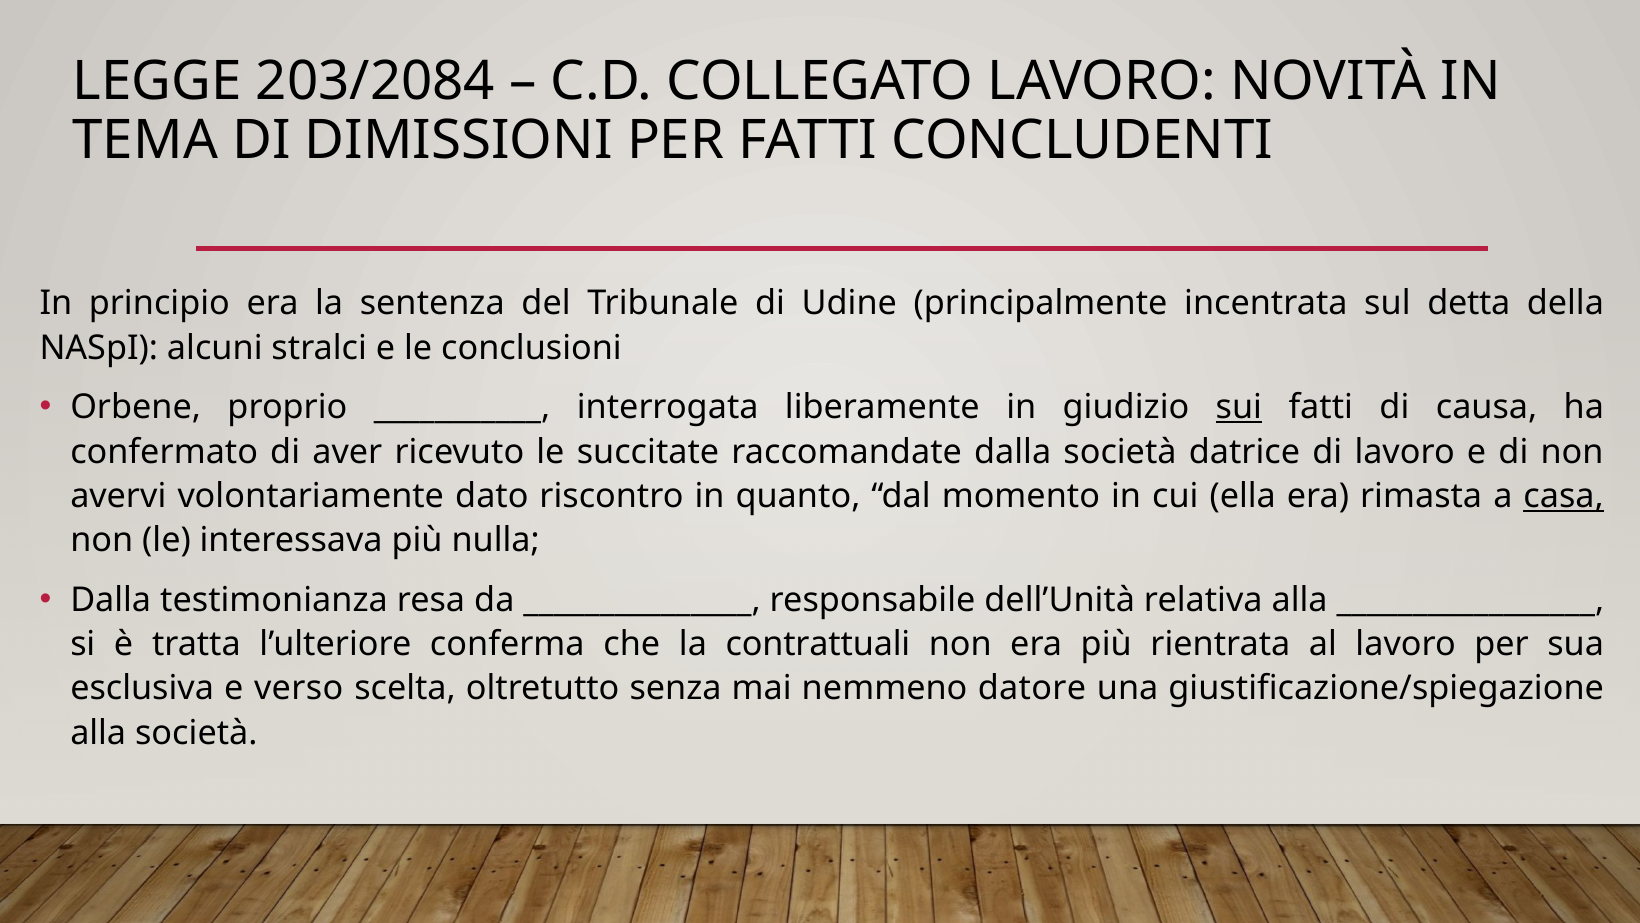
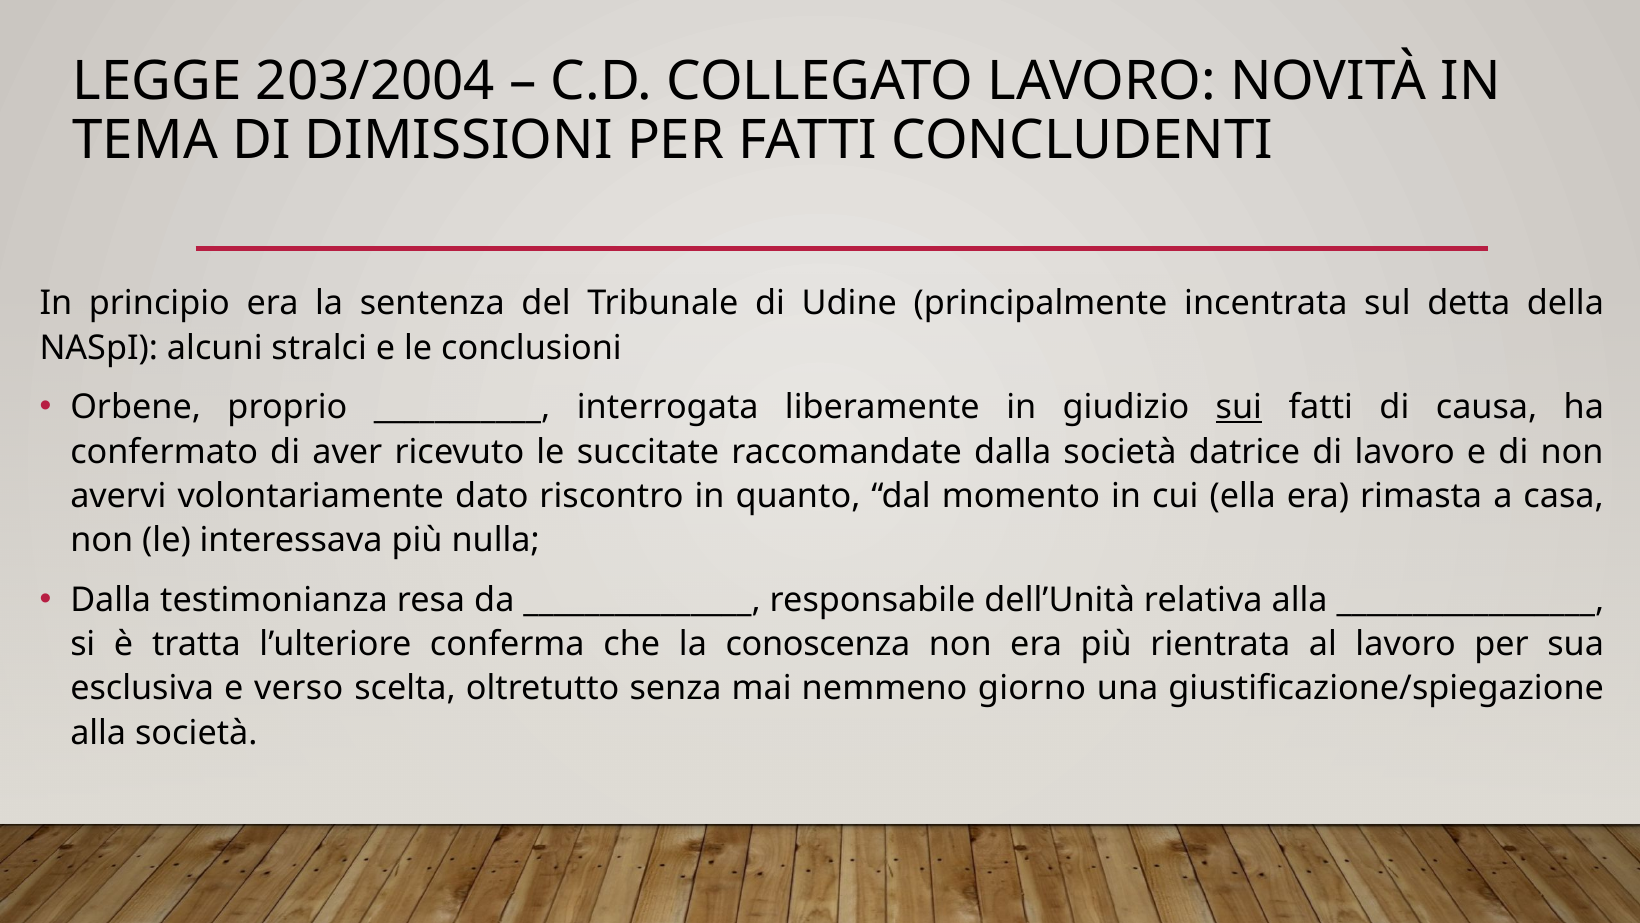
203/2084: 203/2084 -> 203/2004
casa underline: present -> none
contrattuali: contrattuali -> conoscenza
datore: datore -> giorno
